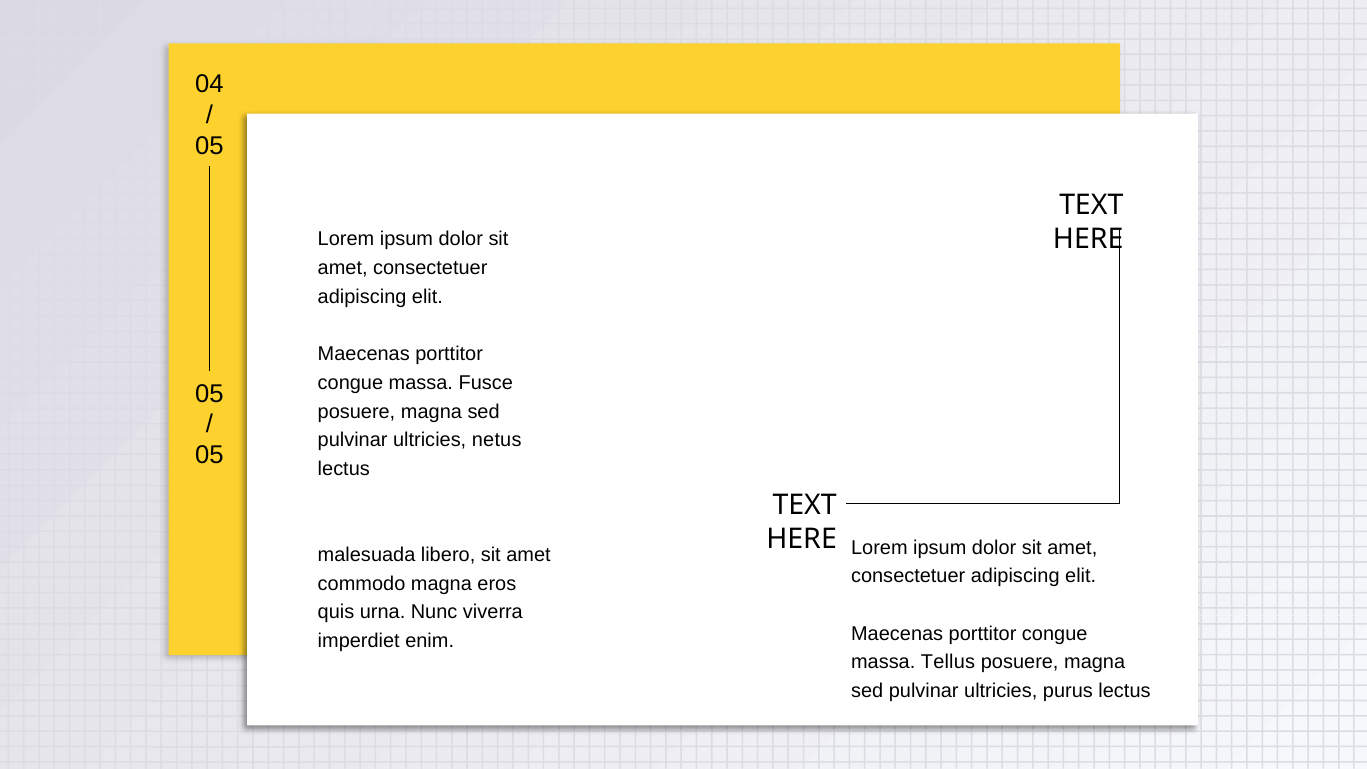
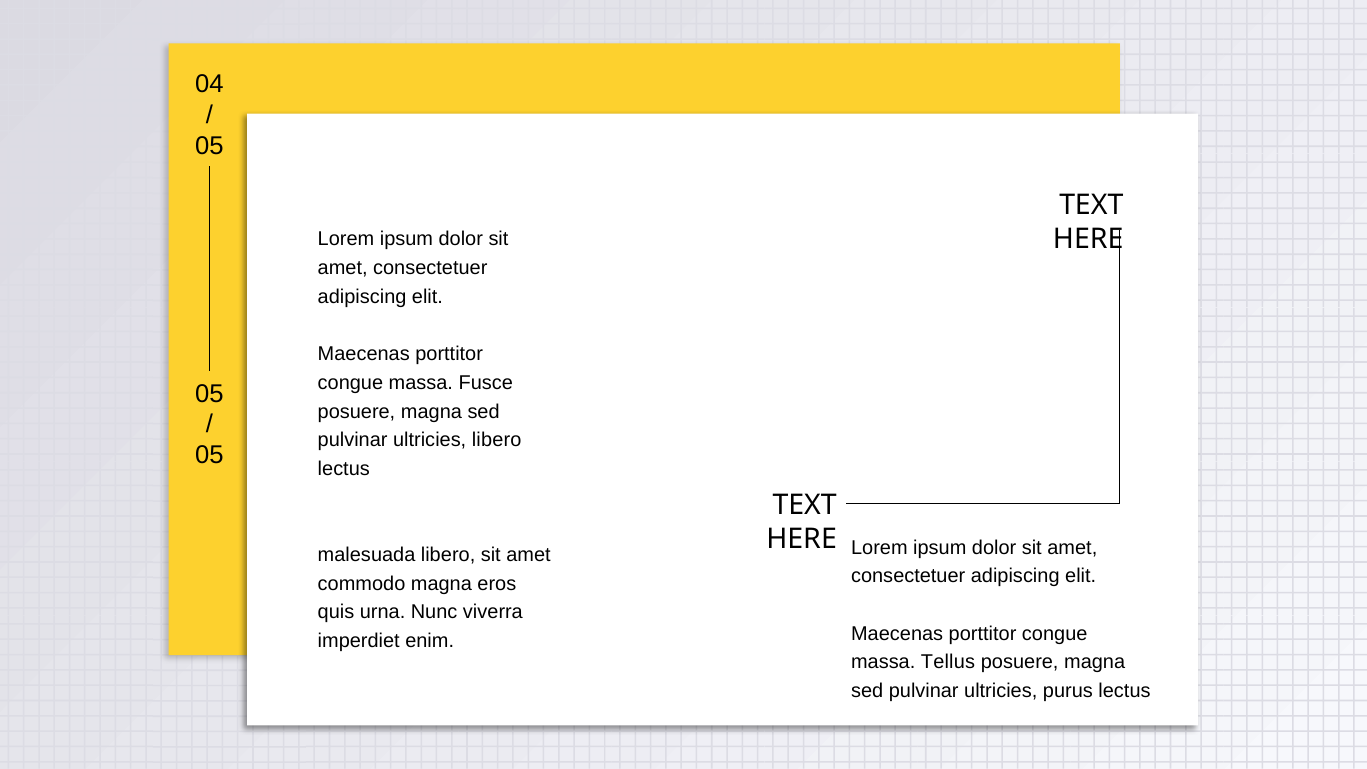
ultricies netus: netus -> libero
